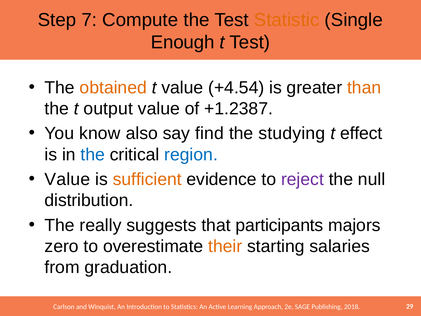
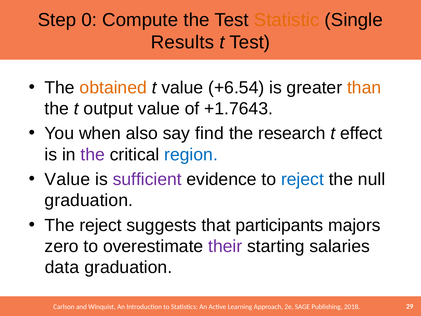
7: 7 -> 0
Enough: Enough -> Results
+4.54: +4.54 -> +6.54
+1.2387: +1.2387 -> +1.7643
know: know -> when
studying: studying -> research
the at (93, 154) colour: blue -> purple
sufficient colour: orange -> purple
reject at (302, 179) colour: purple -> blue
distribution at (89, 200): distribution -> graduation
The really: really -> reject
their colour: orange -> purple
from: from -> data
